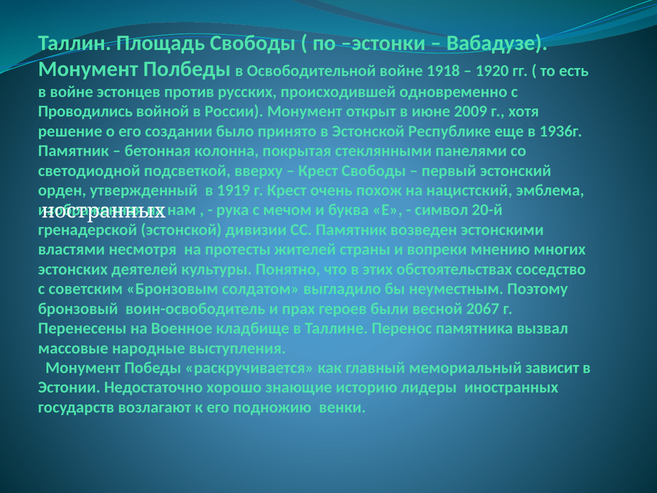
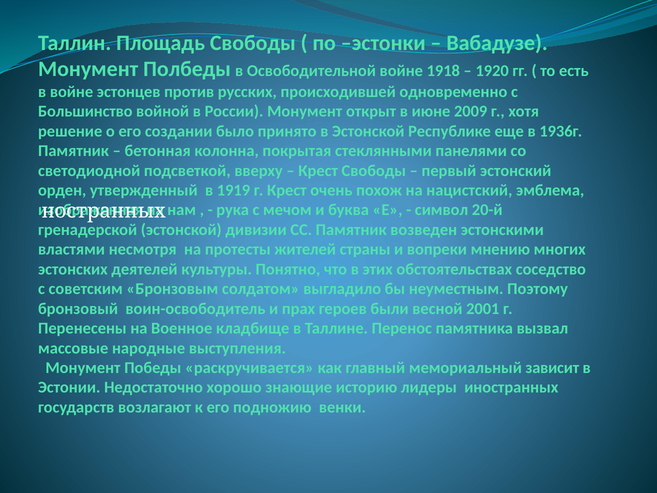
Проводились: Проводились -> Большинство
2067: 2067 -> 2001
